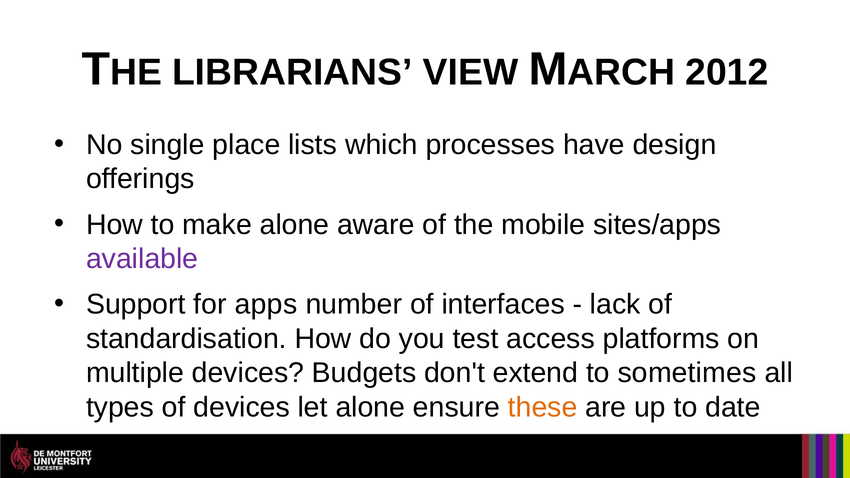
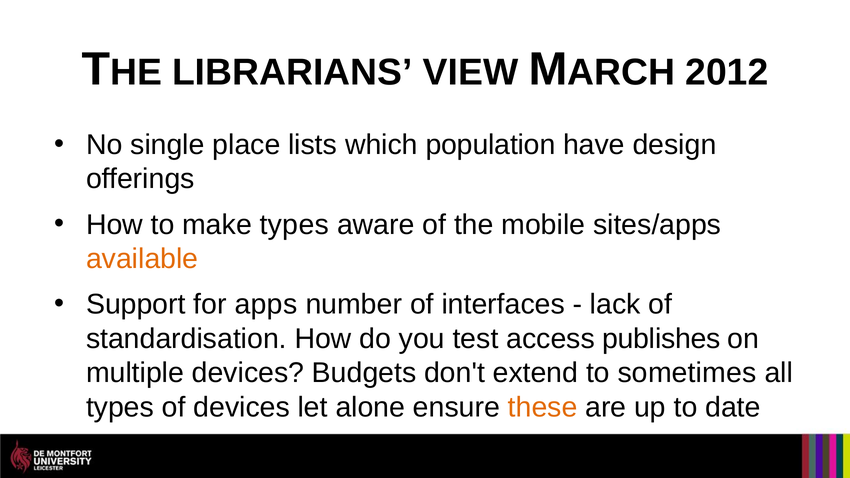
processes: processes -> population
make alone: alone -> types
available colour: purple -> orange
platforms: platforms -> publishes
